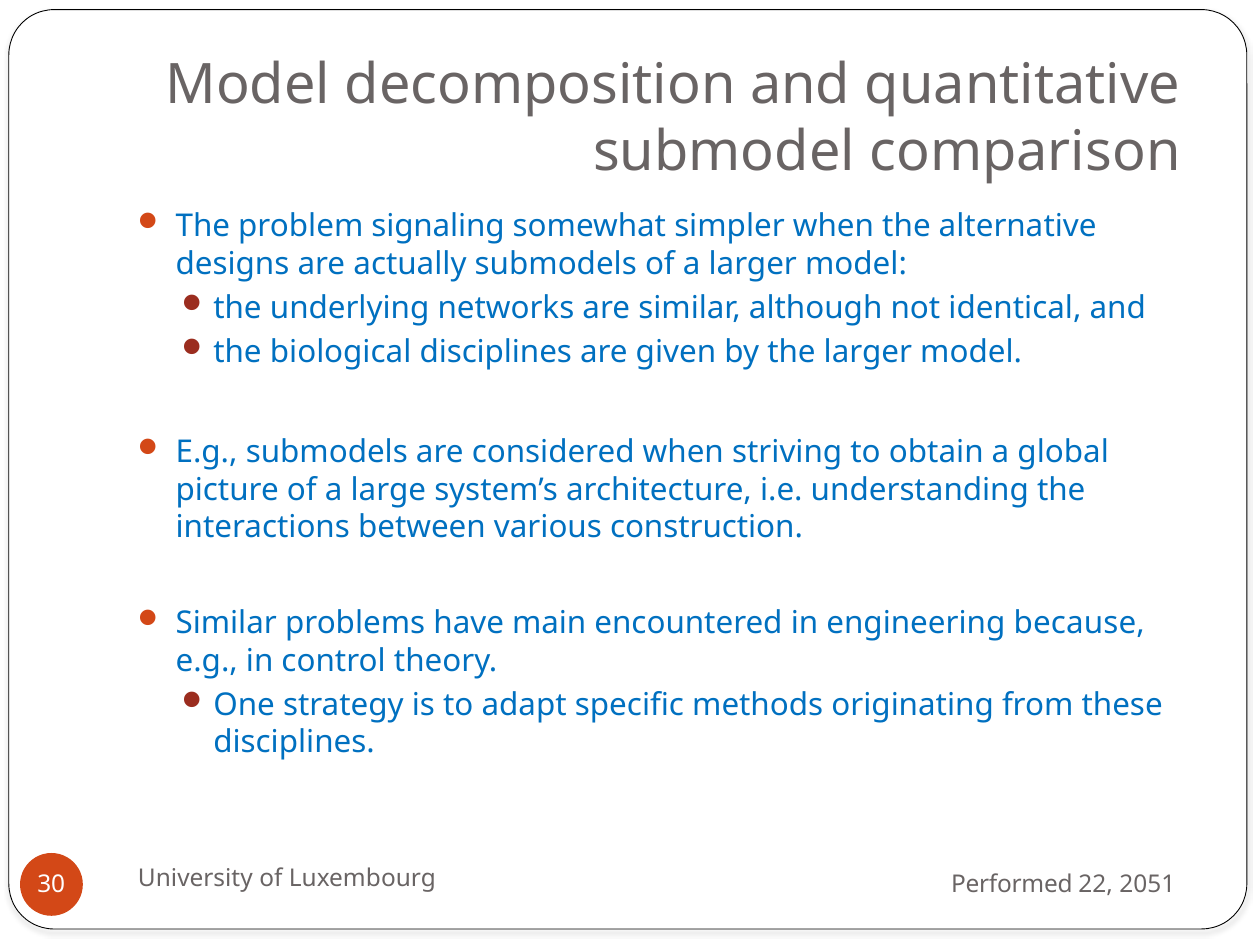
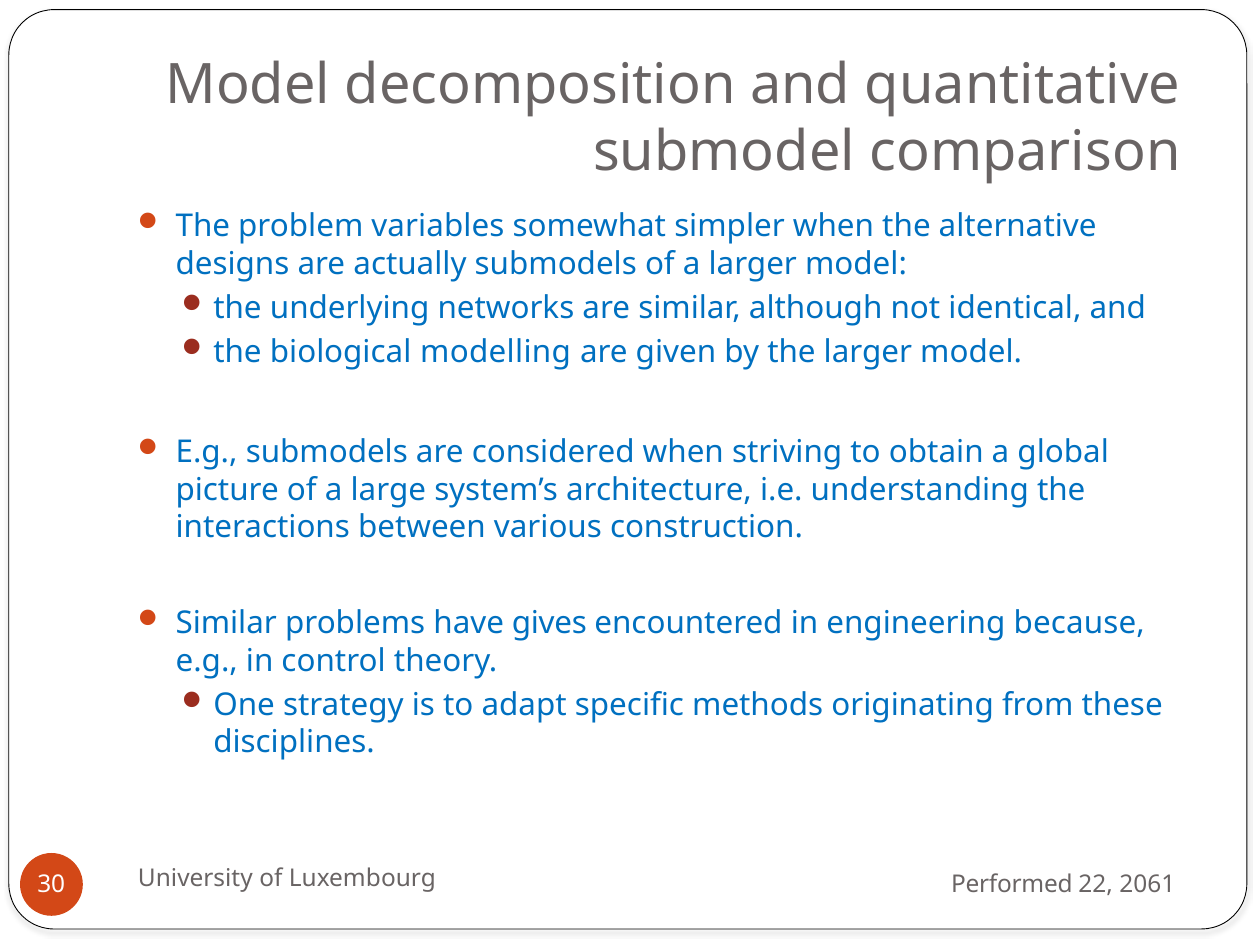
signaling: signaling -> variables
biological disciplines: disciplines -> modelling
main: main -> gives
2051: 2051 -> 2061
